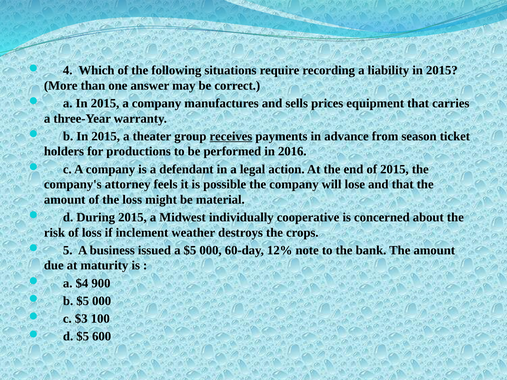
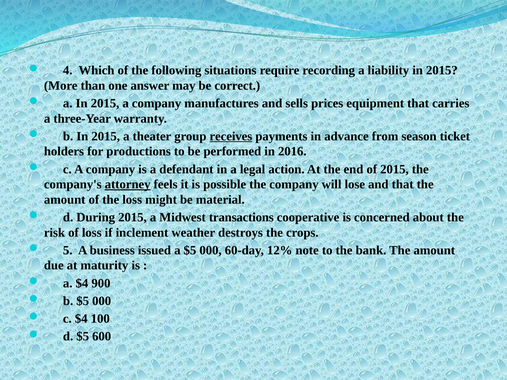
attorney underline: none -> present
individually: individually -> transactions
c $3: $3 -> $4
